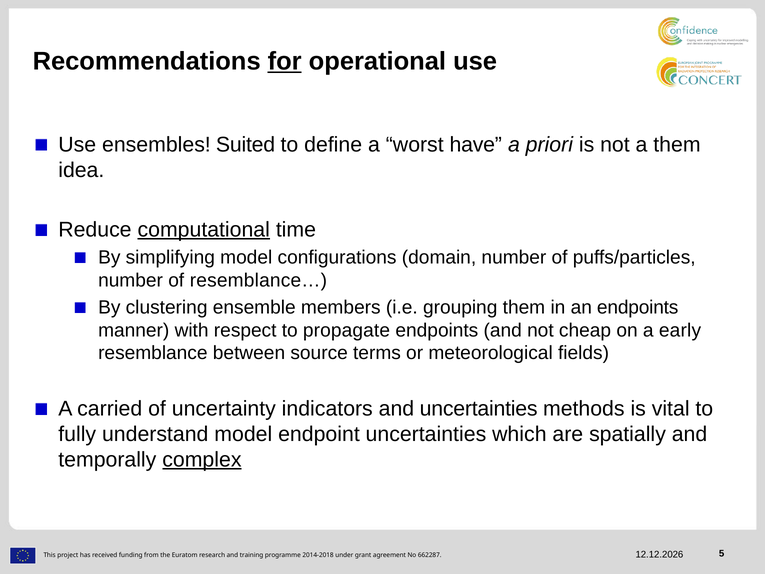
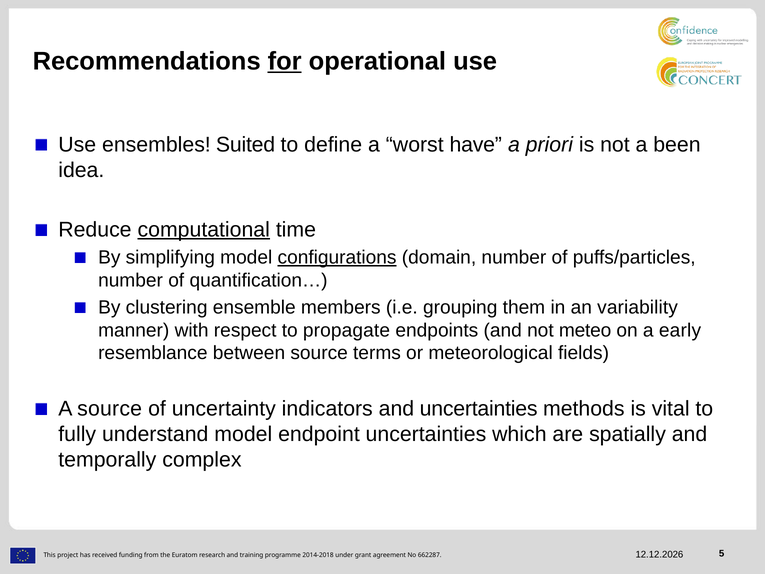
a them: them -> been
configurations underline: none -> present
resemblance…: resemblance… -> quantification…
an endpoints: endpoints -> variability
cheap: cheap -> meteo
A carried: carried -> source
complex underline: present -> none
